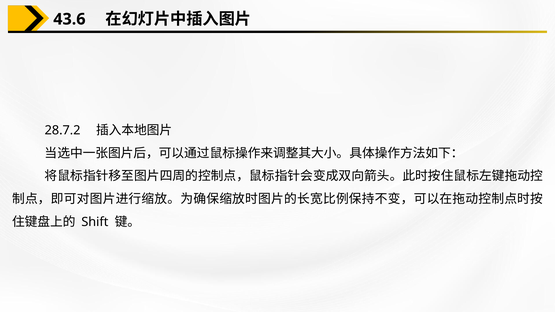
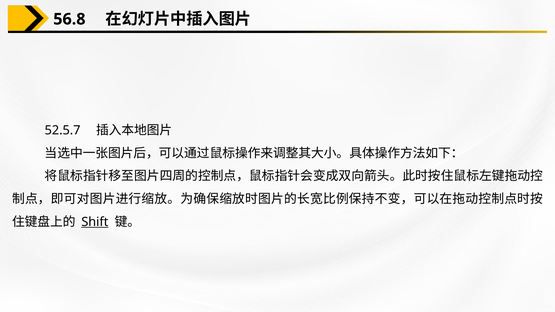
43.6: 43.6 -> 56.8
28.7.2: 28.7.2 -> 52.5.7
Shift underline: none -> present
